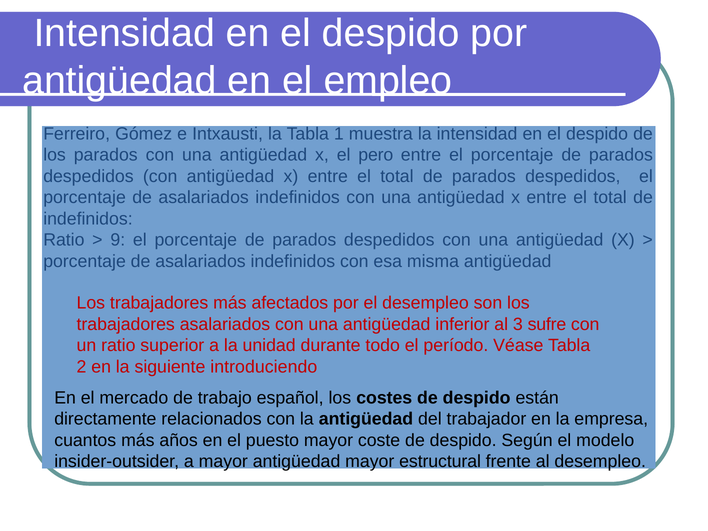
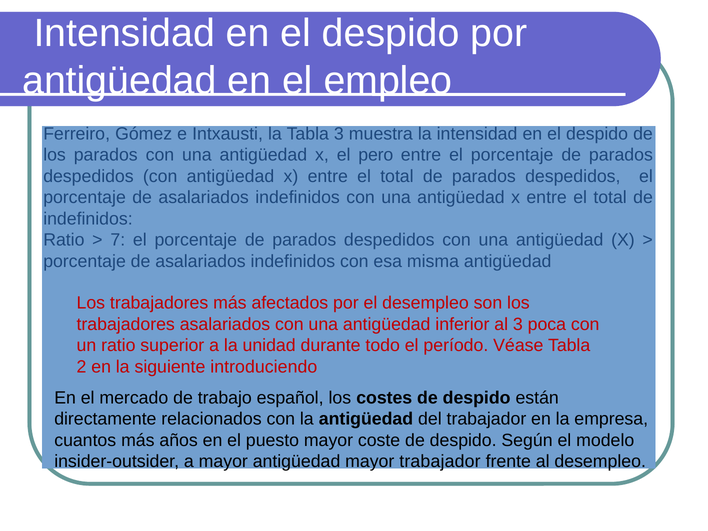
Tabla 1: 1 -> 3
9: 9 -> 7
sufre: sufre -> poca
mayor estructural: estructural -> trabajador
